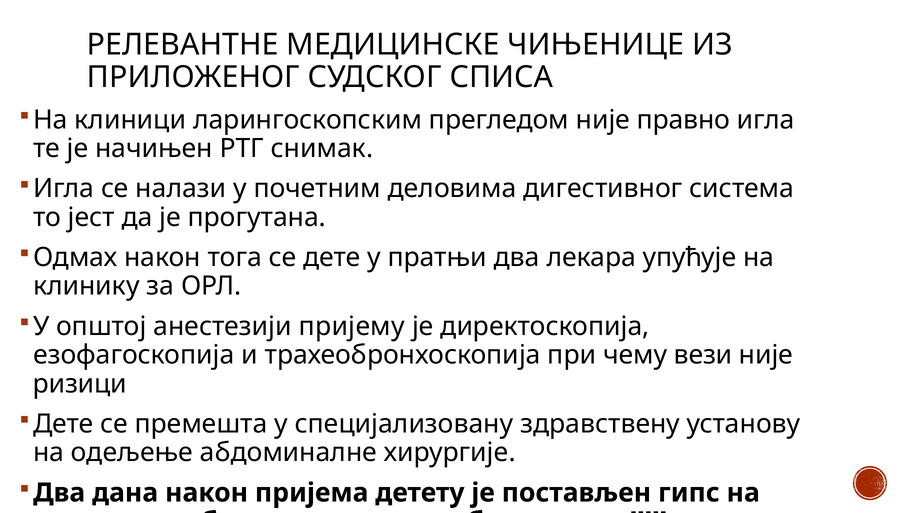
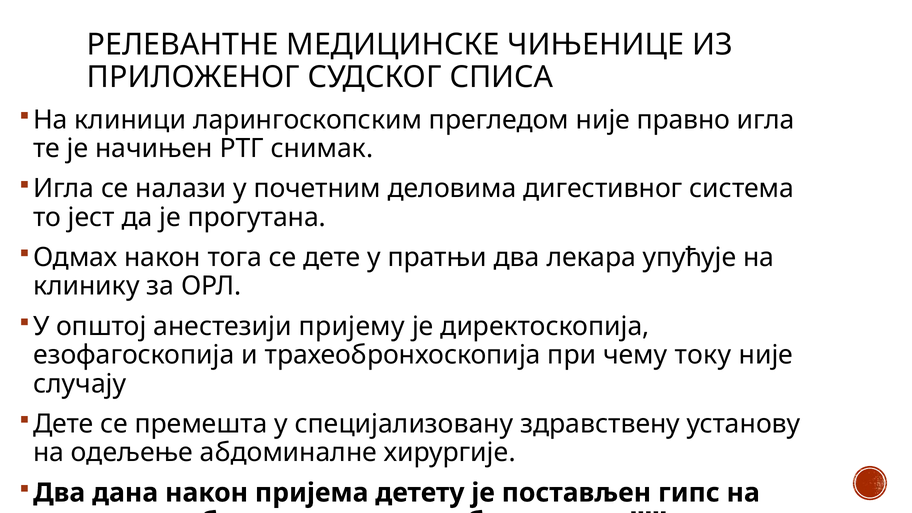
вези: вези -> току
ризици: ризици -> случају
